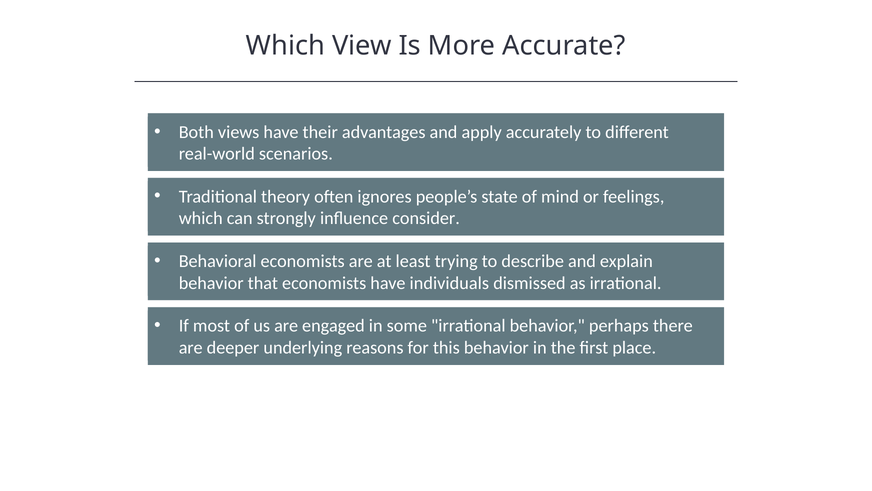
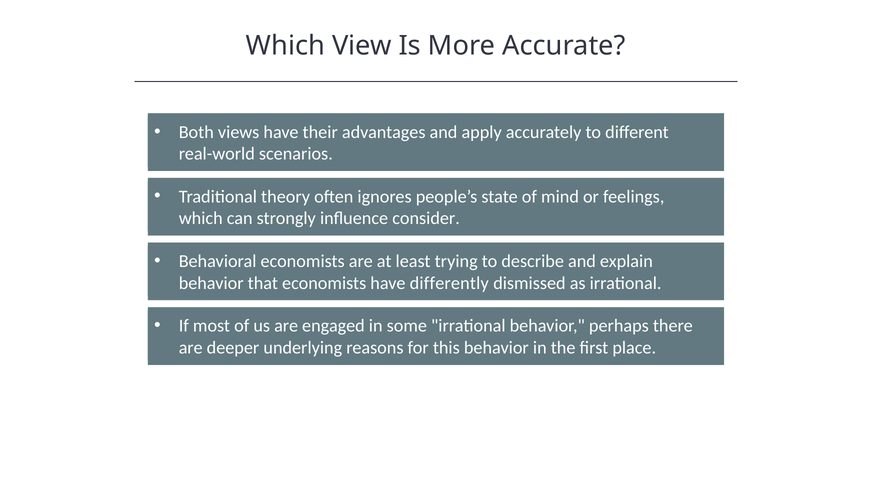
individuals: individuals -> differently
